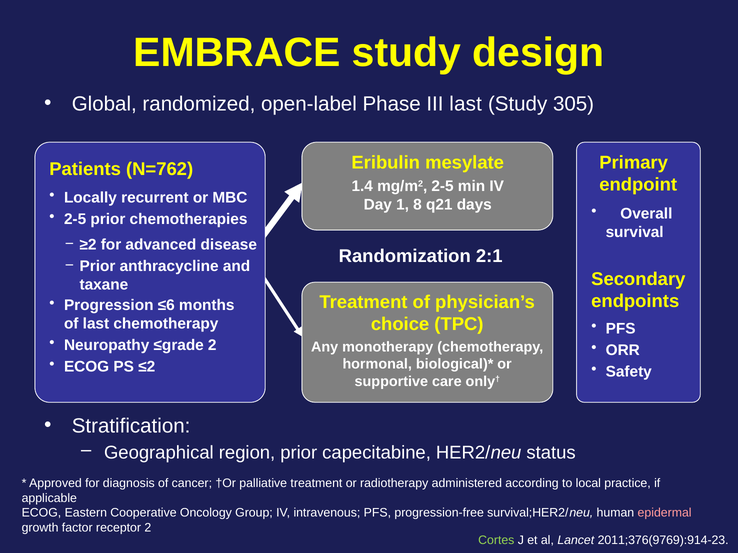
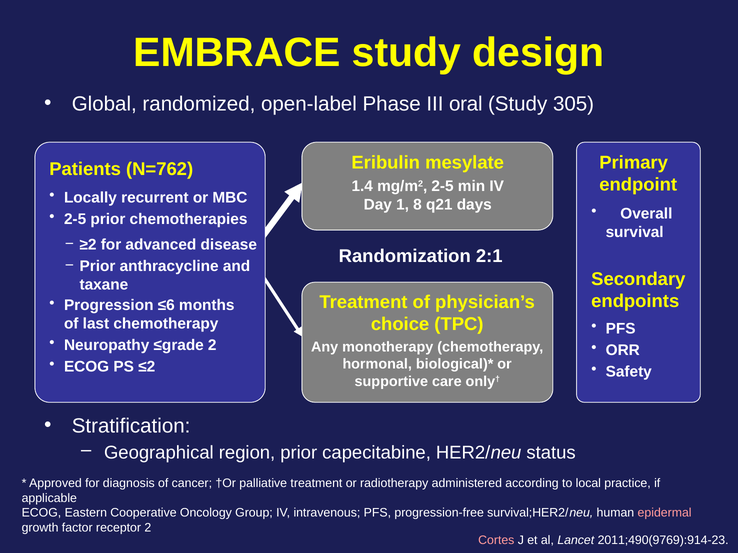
III last: last -> oral
Cortes colour: light green -> pink
2011;376(9769):914-23: 2011;376(9769):914-23 -> 2011;490(9769):914-23
